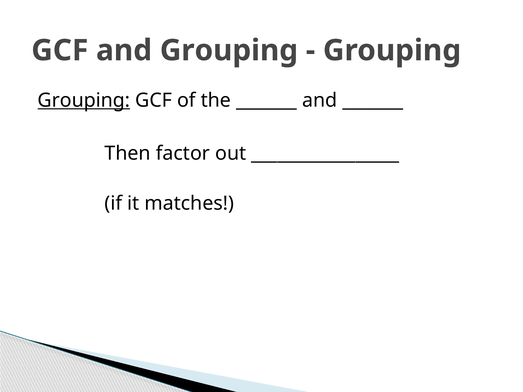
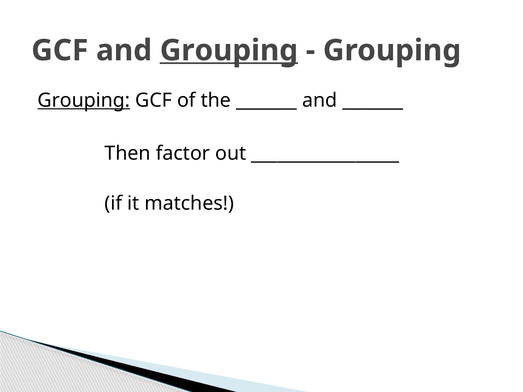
Grouping at (229, 50) underline: none -> present
